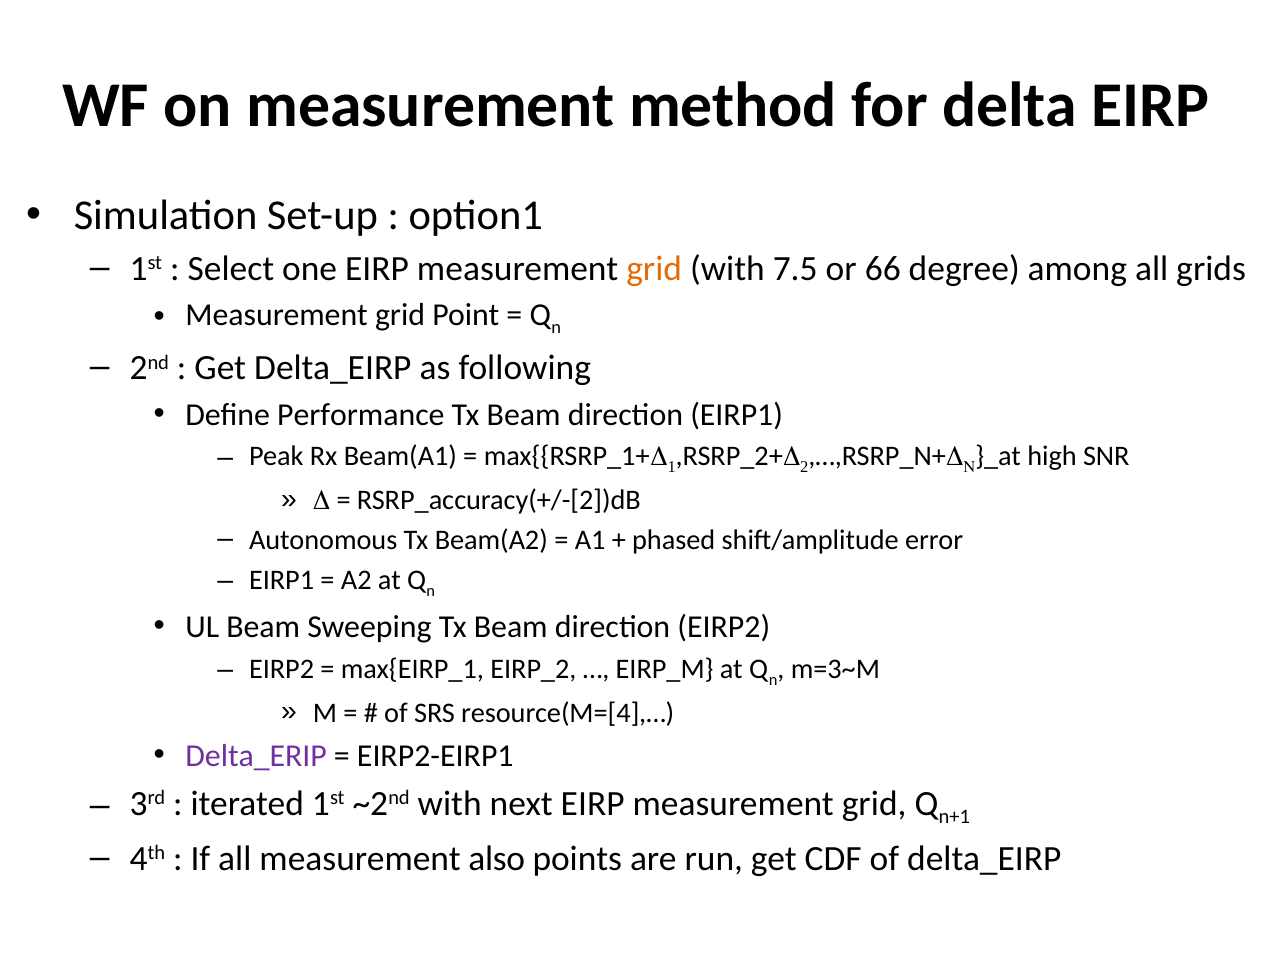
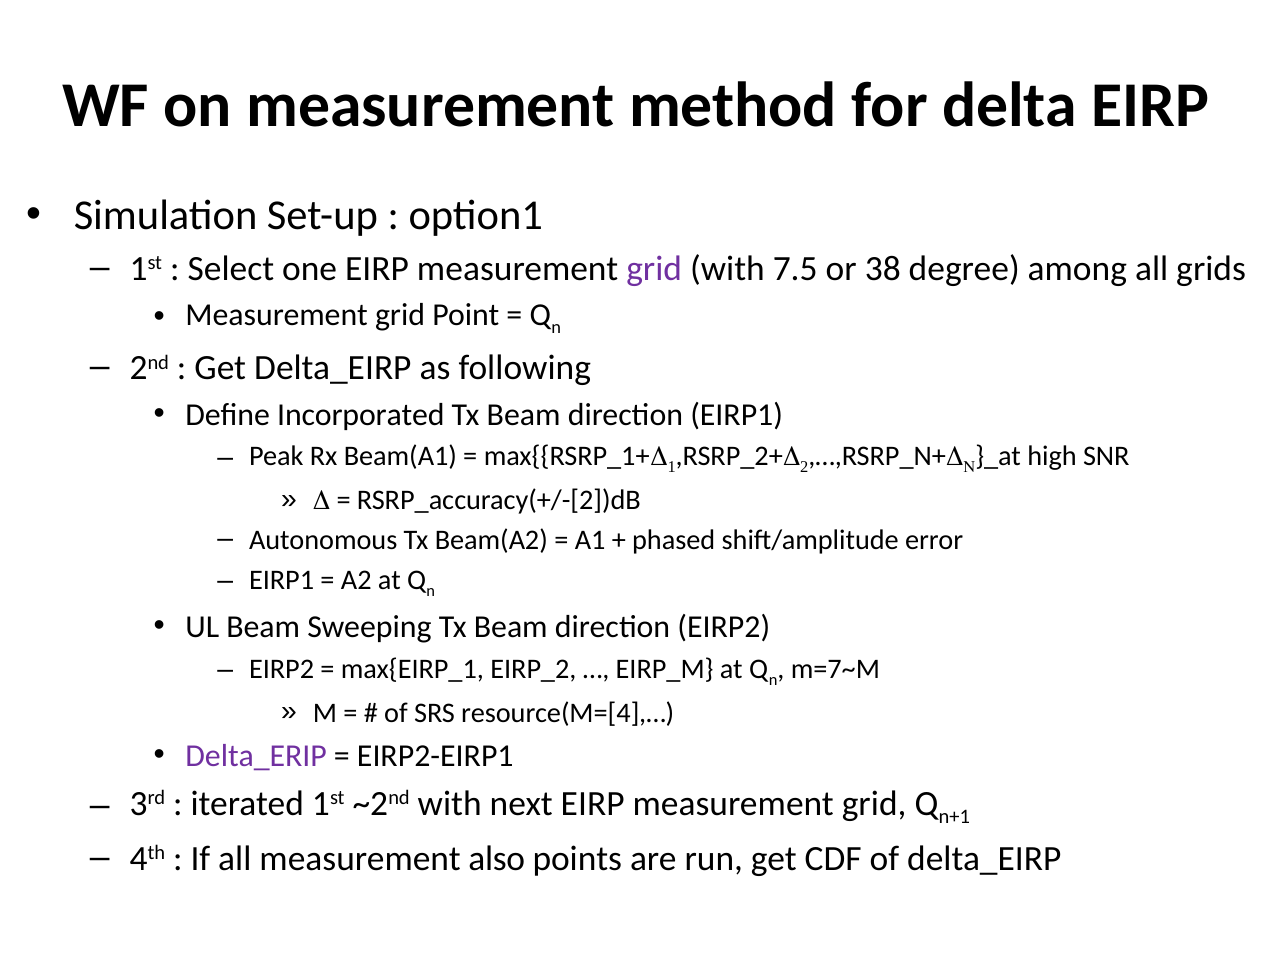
grid at (654, 269) colour: orange -> purple
66: 66 -> 38
Performance: Performance -> Incorporated
m=3~M: m=3~M -> m=7~M
